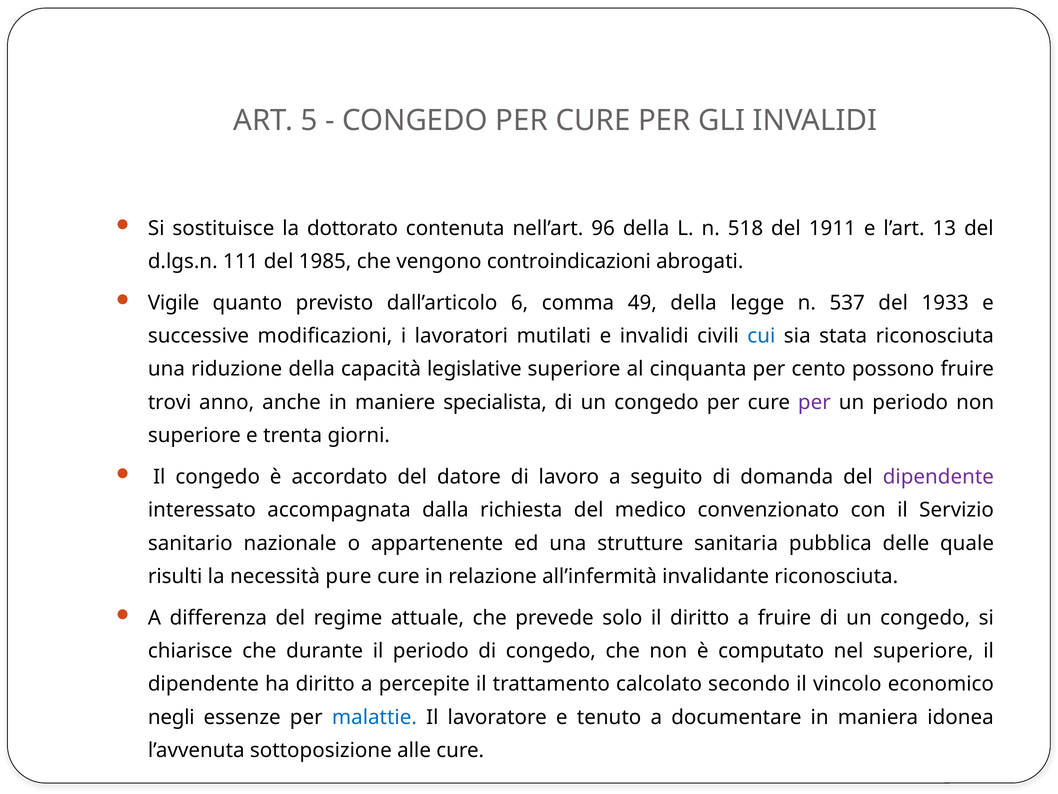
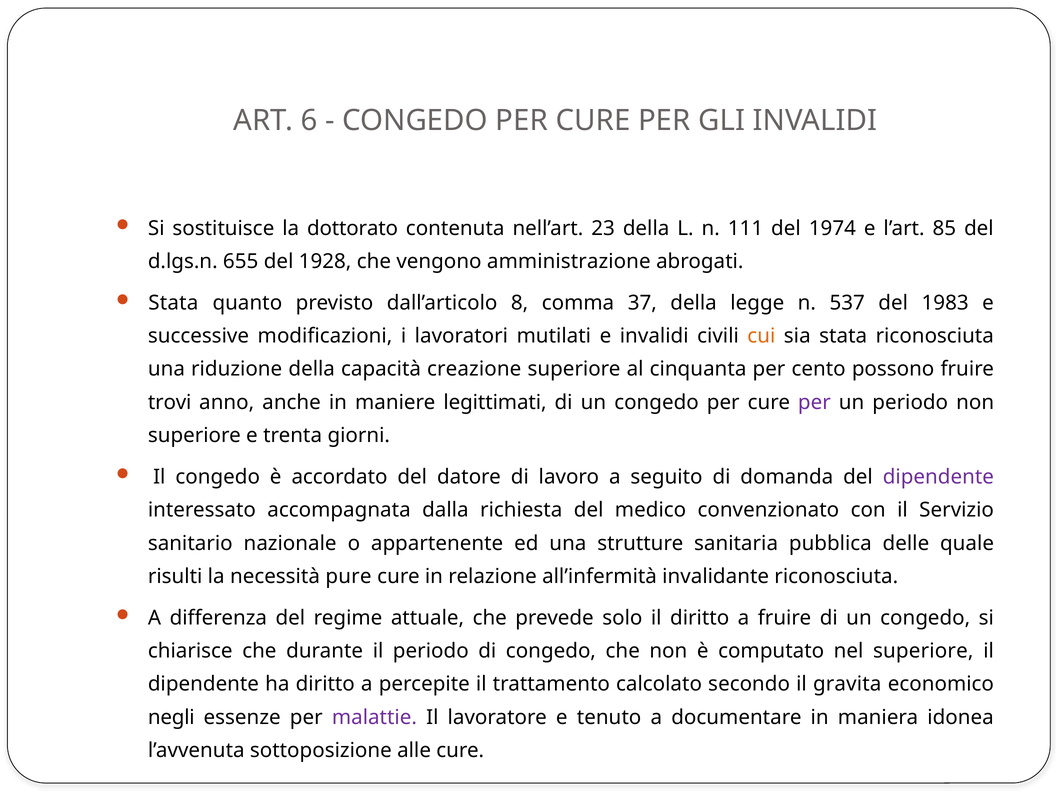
5: 5 -> 6
96: 96 -> 23
518: 518 -> 111
1911: 1911 -> 1974
13: 13 -> 85
111: 111 -> 655
1985: 1985 -> 1928
controindicazioni: controindicazioni -> amministrazione
Vigile at (174, 303): Vigile -> Stata
6: 6 -> 8
49: 49 -> 37
1933: 1933 -> 1983
cui colour: blue -> orange
legislative: legislative -> creazione
specialista: specialista -> legittimati
vincolo: vincolo -> gravita
malattie colour: blue -> purple
